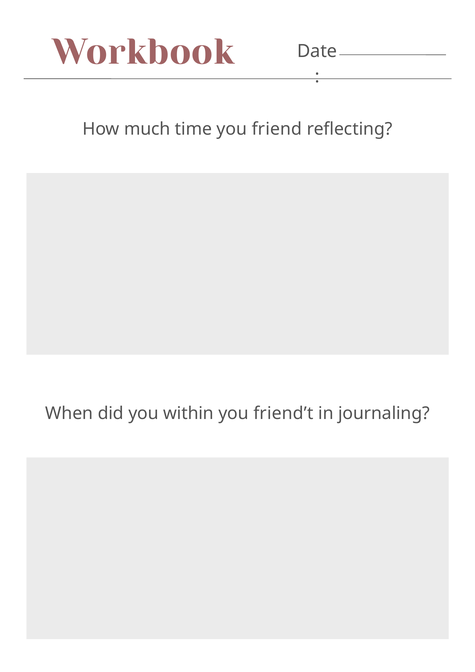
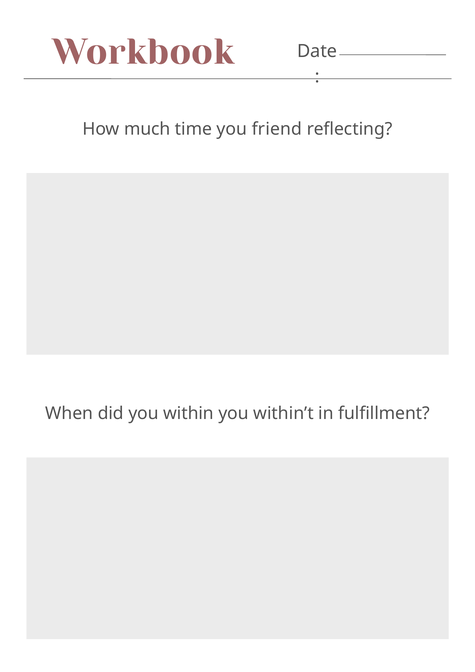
friend’t: friend’t -> within’t
journaling: journaling -> fulfillment
